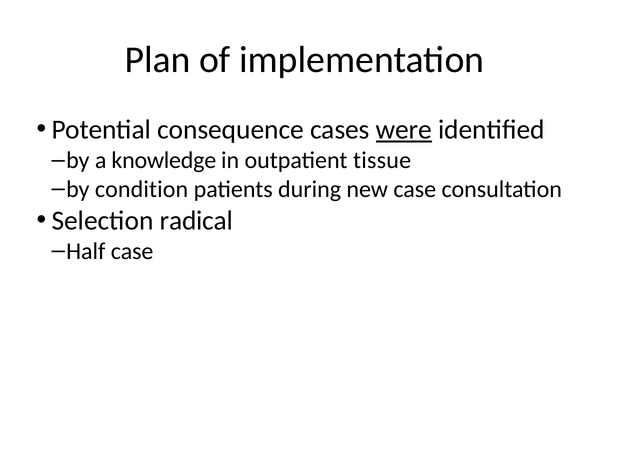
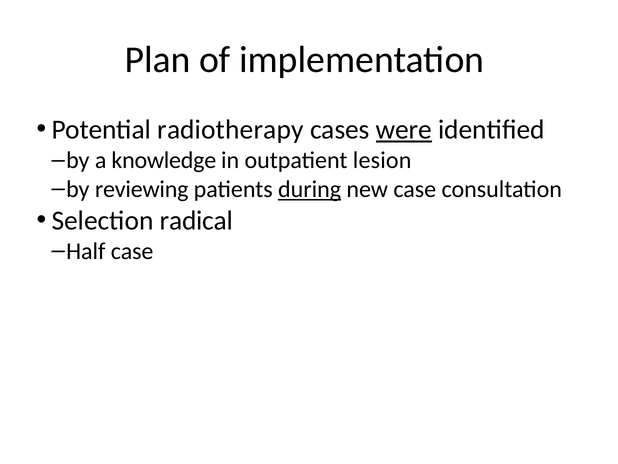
consequence: consequence -> radiotherapy
tissue: tissue -> lesion
condition: condition -> reviewing
during underline: none -> present
